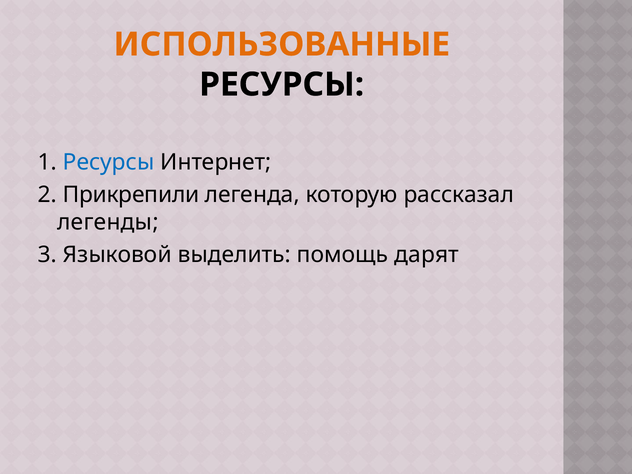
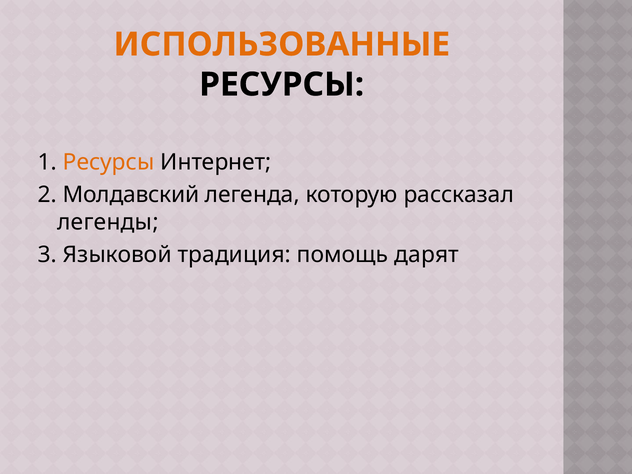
Ресурсы at (109, 162) colour: blue -> orange
Прикрепили: Прикрепили -> Молдавский
выделить: выделить -> традиция
